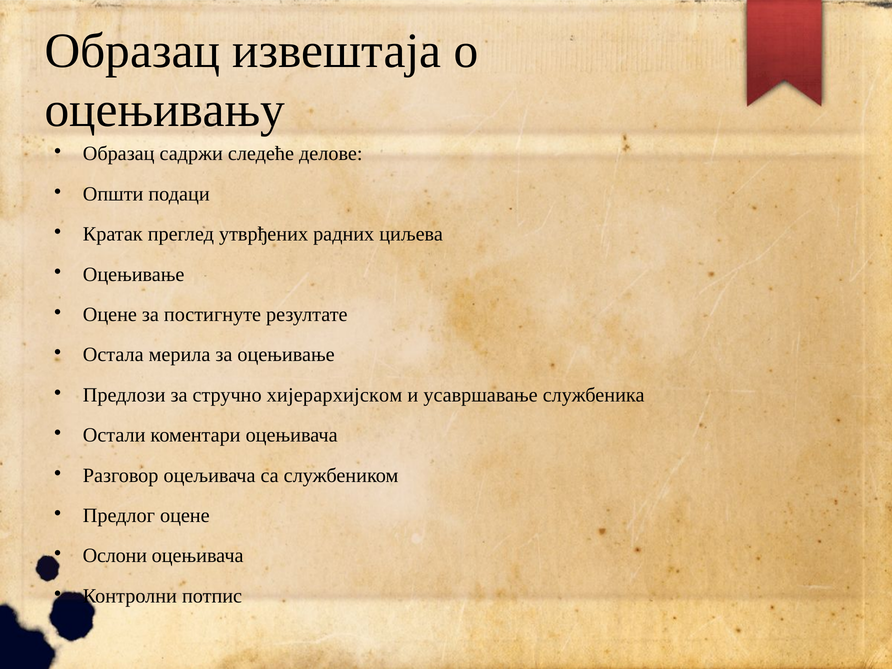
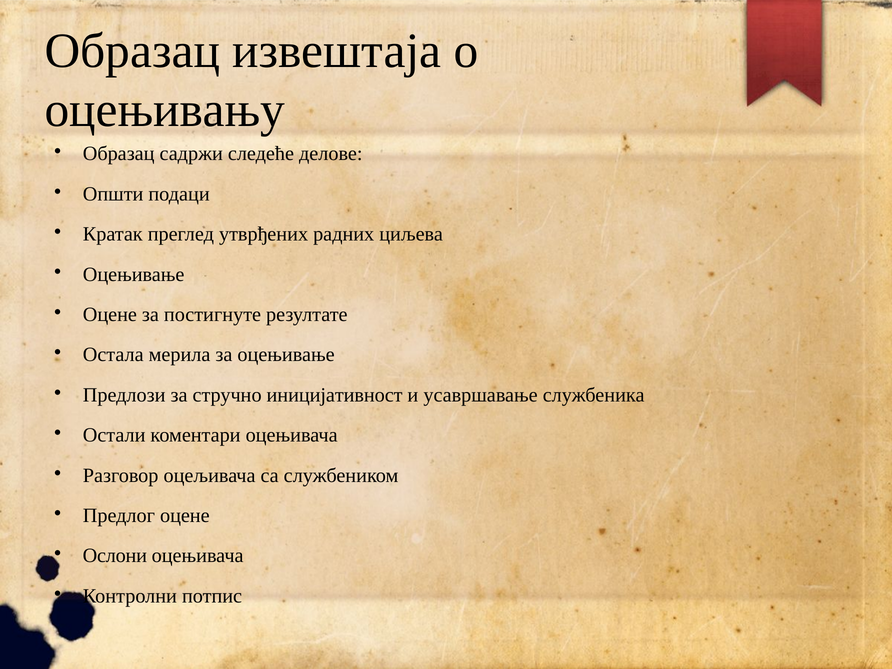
хијерархијском: хијерархијском -> иницијативност
